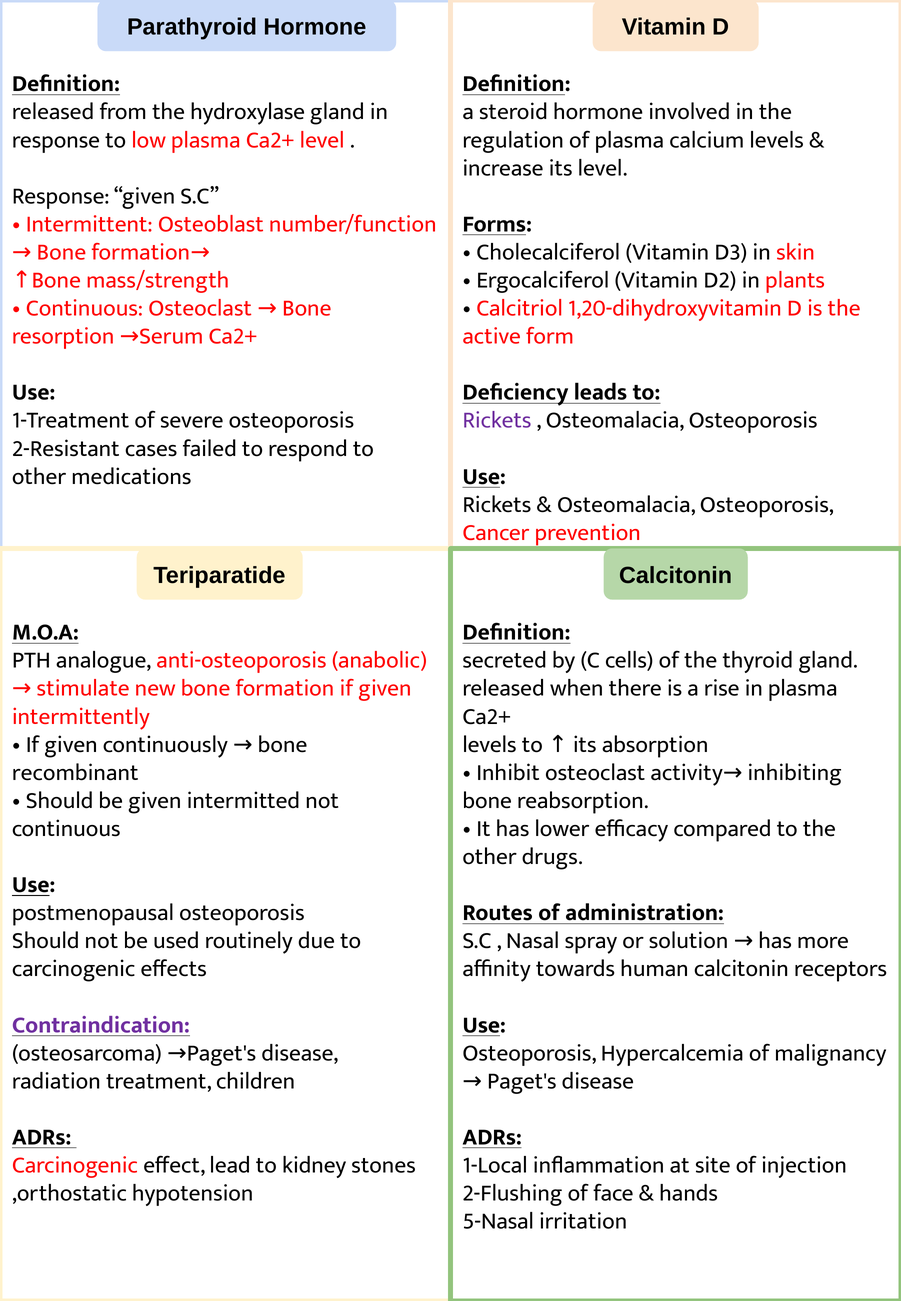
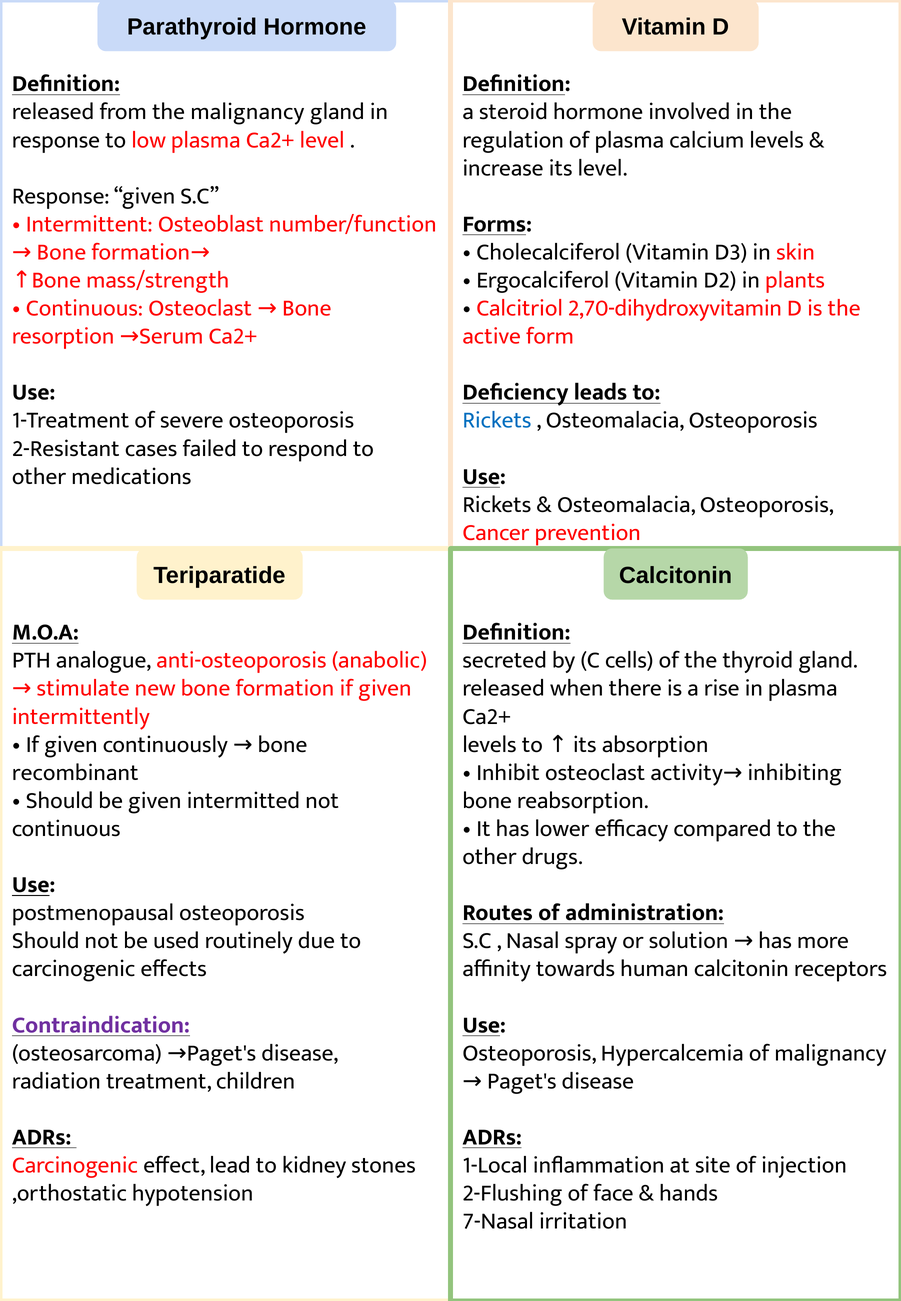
the hydroxylase: hydroxylase -> malignancy
1,20-dihydroxyvitamin: 1,20-dihydroxyvitamin -> 2,70-dihydroxyvitamin
Rickets at (497, 420) colour: purple -> blue
5-Nasal: 5-Nasal -> 7-Nasal
